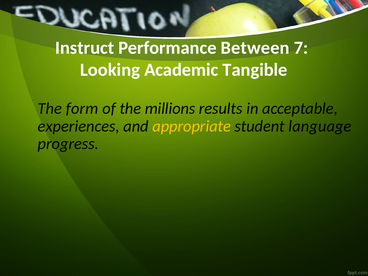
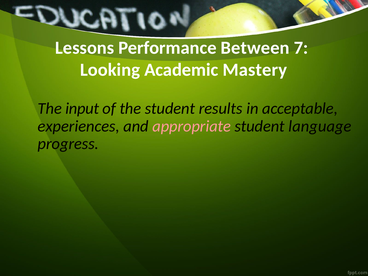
Instruct: Instruct -> Lessons
Tangible: Tangible -> Mastery
form: form -> input
the millions: millions -> student
appropriate colour: yellow -> pink
